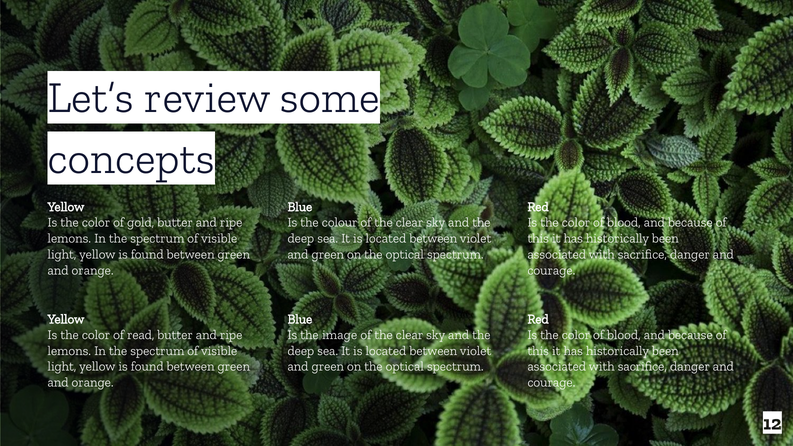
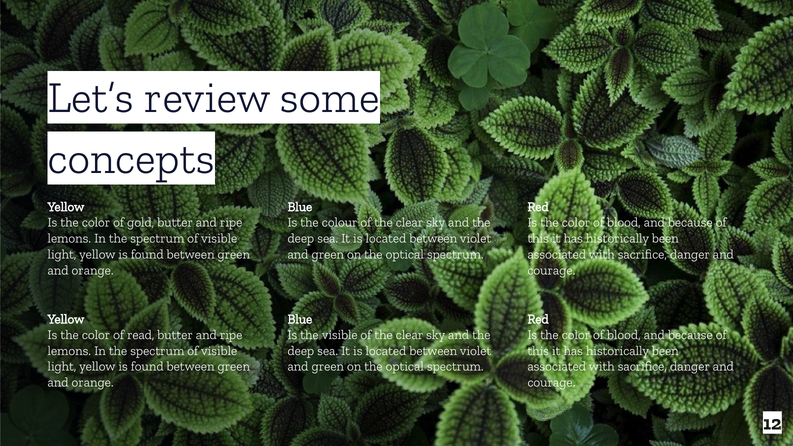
the image: image -> visible
